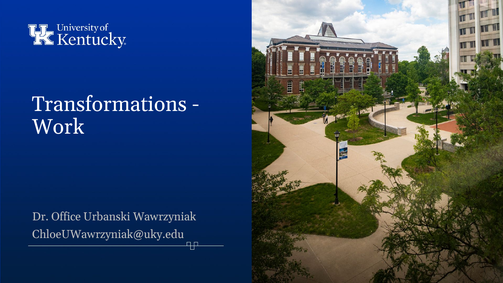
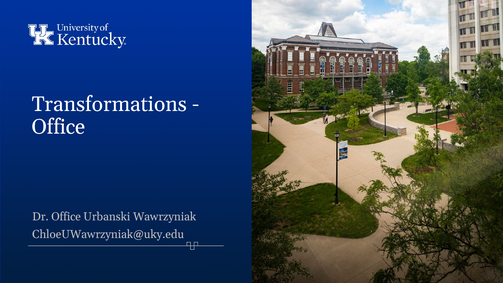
Work at (58, 127): Work -> Office
